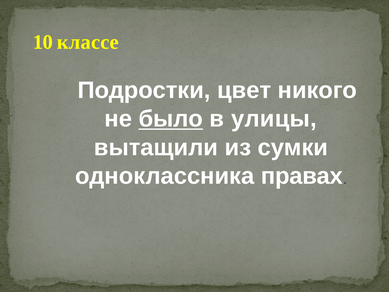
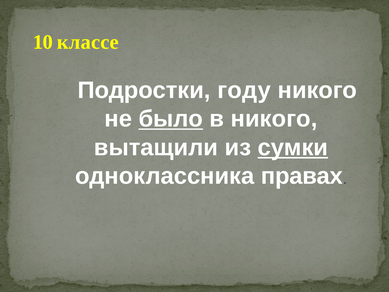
цвет: цвет -> году
в улицы: улицы -> никого
сумки underline: none -> present
